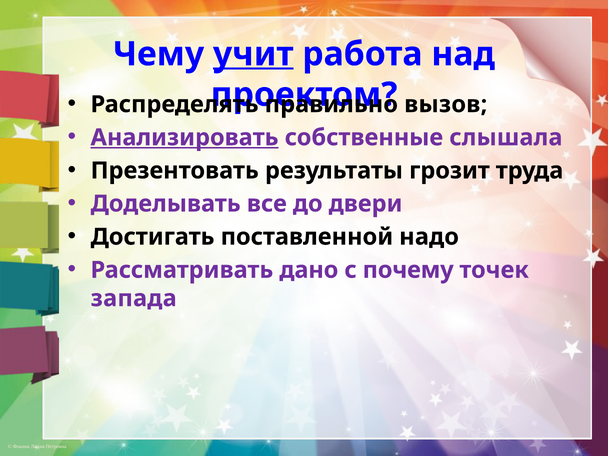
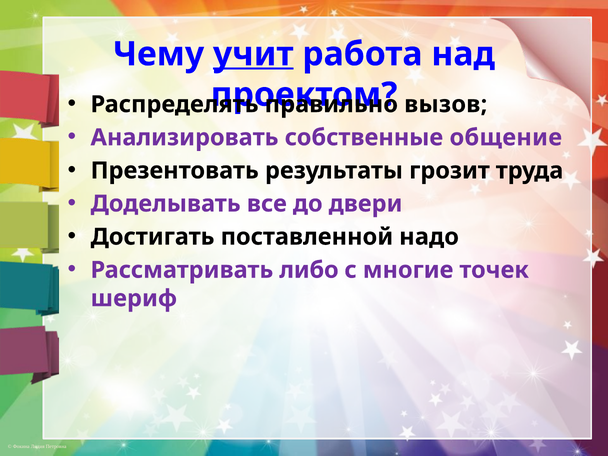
Анализировать underline: present -> none
слышала: слышала -> общение
дано: дано -> либо
почему: почему -> многие
запада: запада -> шериф
